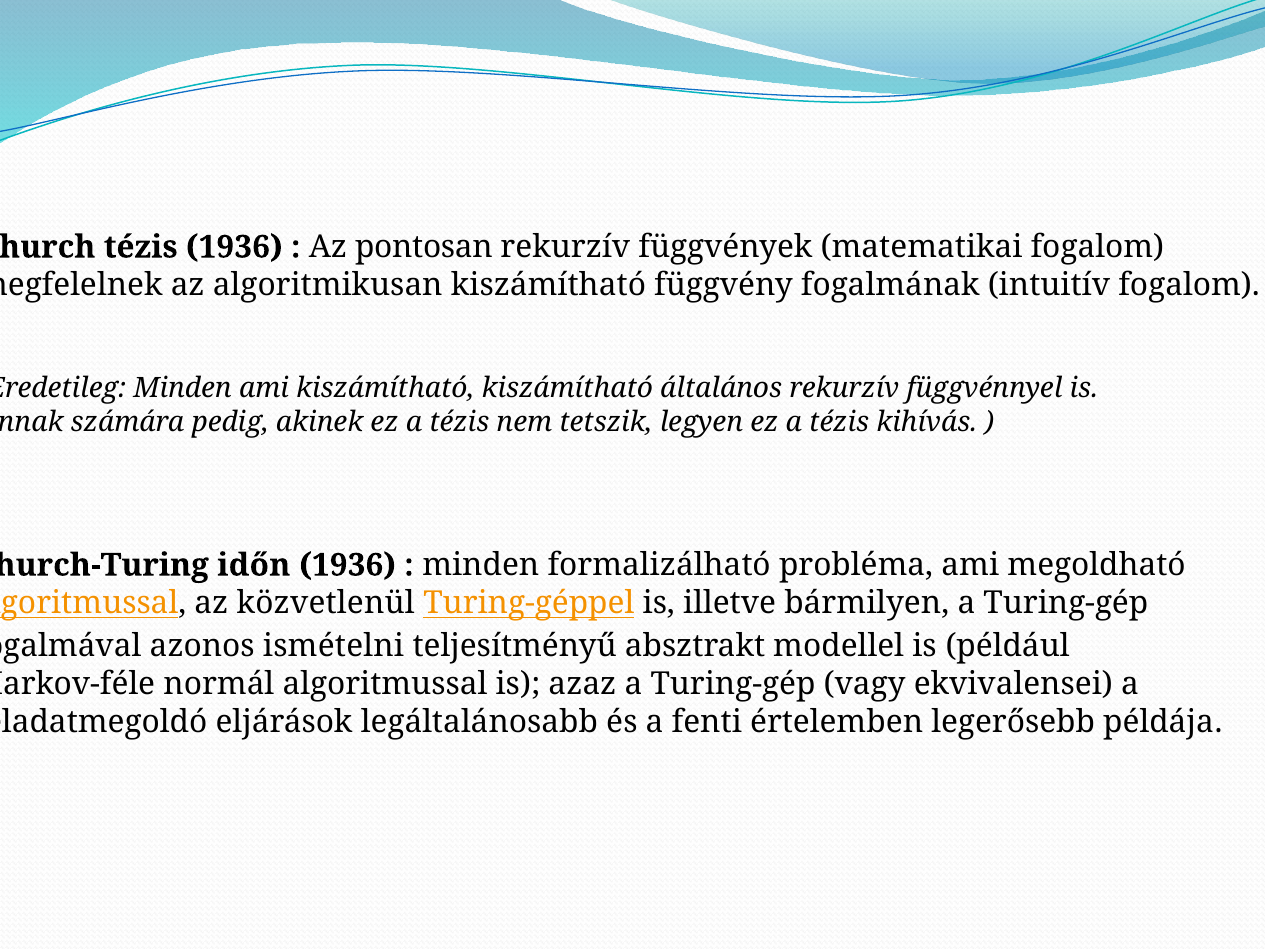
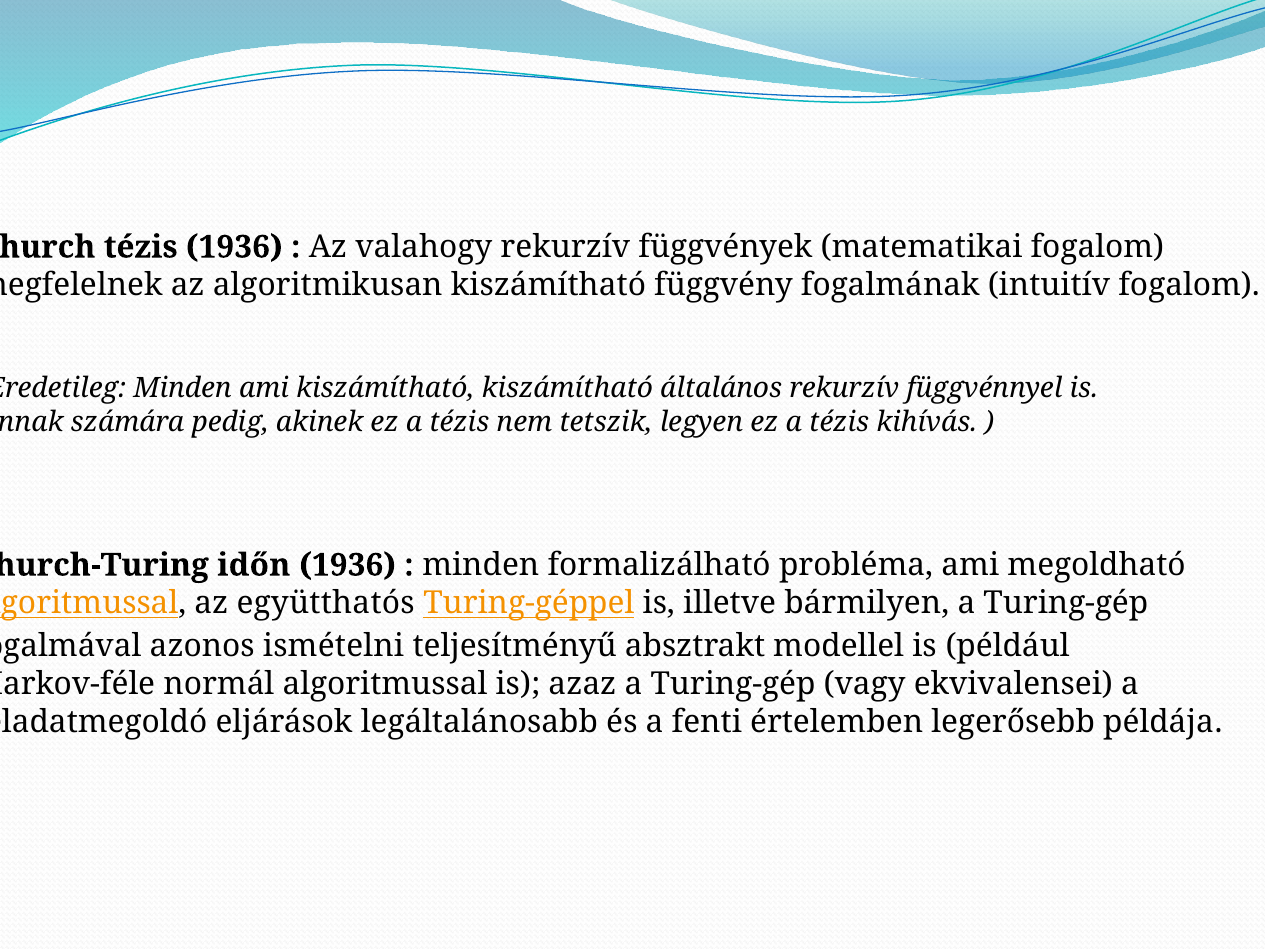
pontosan: pontosan -> valahogy
közvetlenül: közvetlenül -> együtthatós
